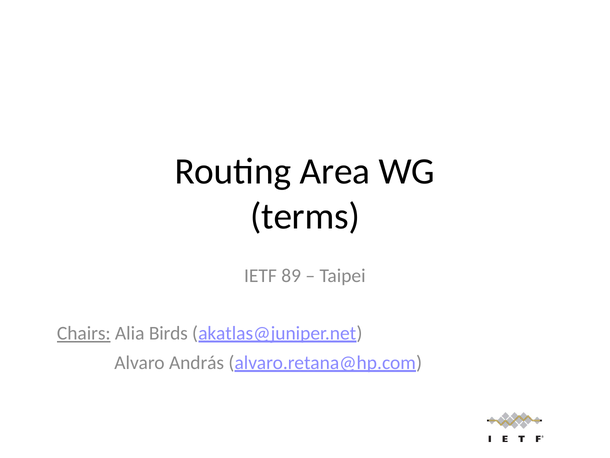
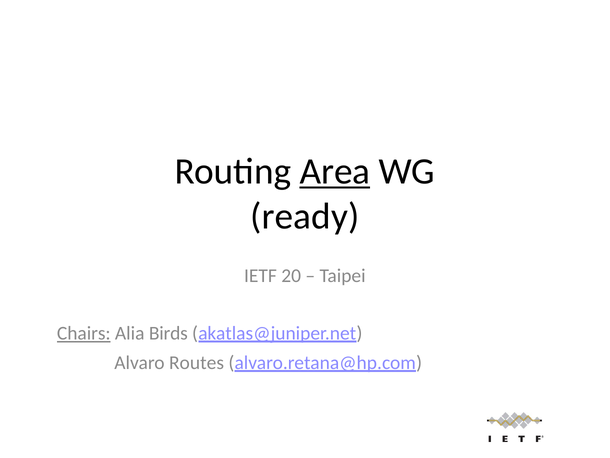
Area underline: none -> present
terms: terms -> ready
89: 89 -> 20
András: András -> Routes
